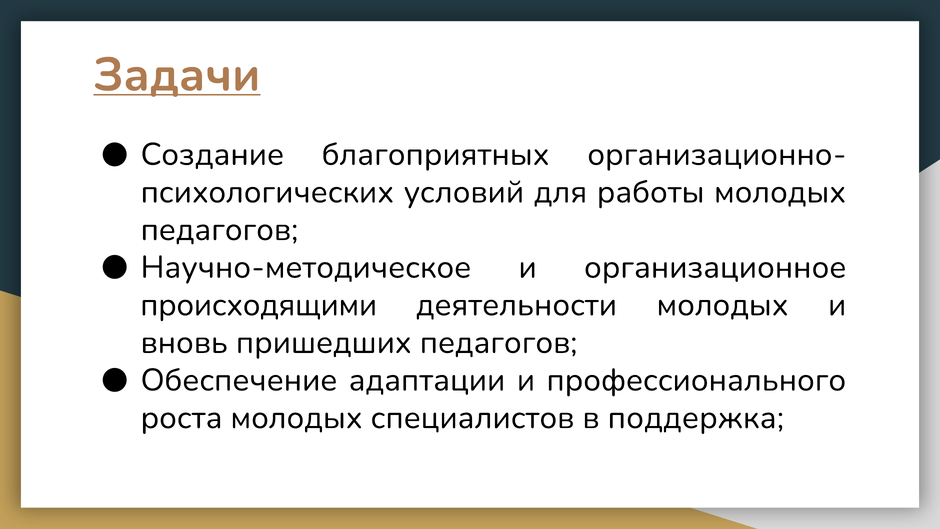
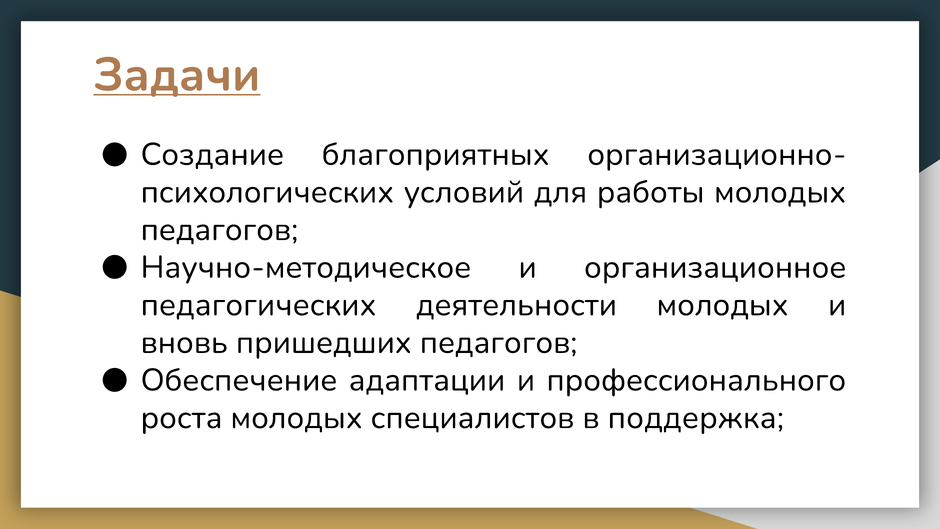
происходящими: происходящими -> педагогических
